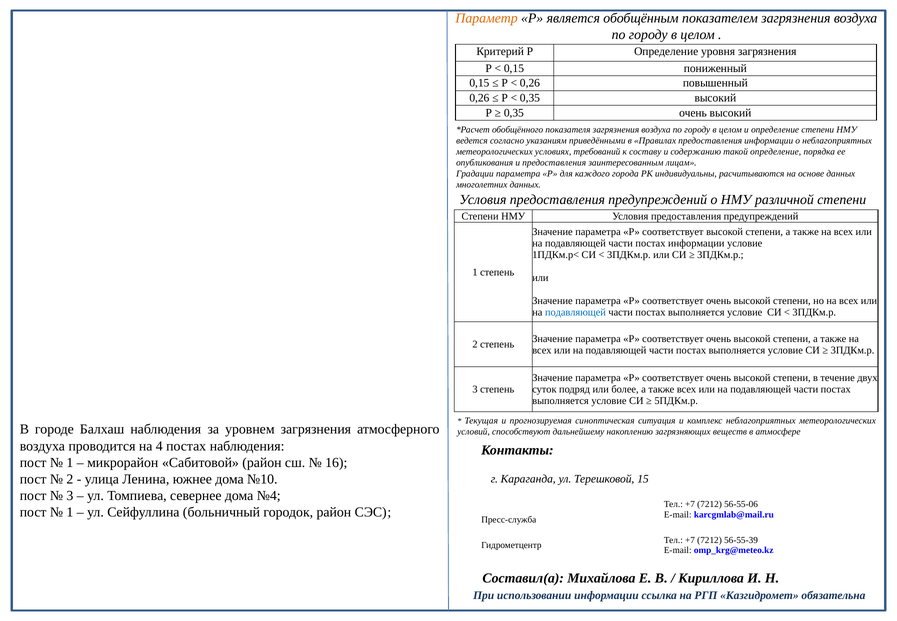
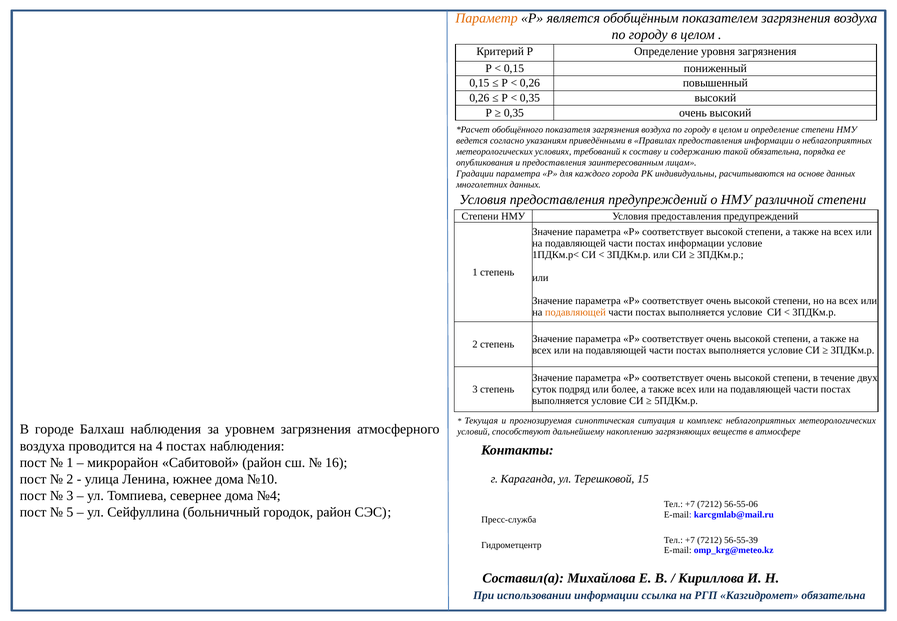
такой определение: определение -> обязательна
подавляющей at (575, 312) colour: blue -> orange
1 at (70, 512): 1 -> 5
